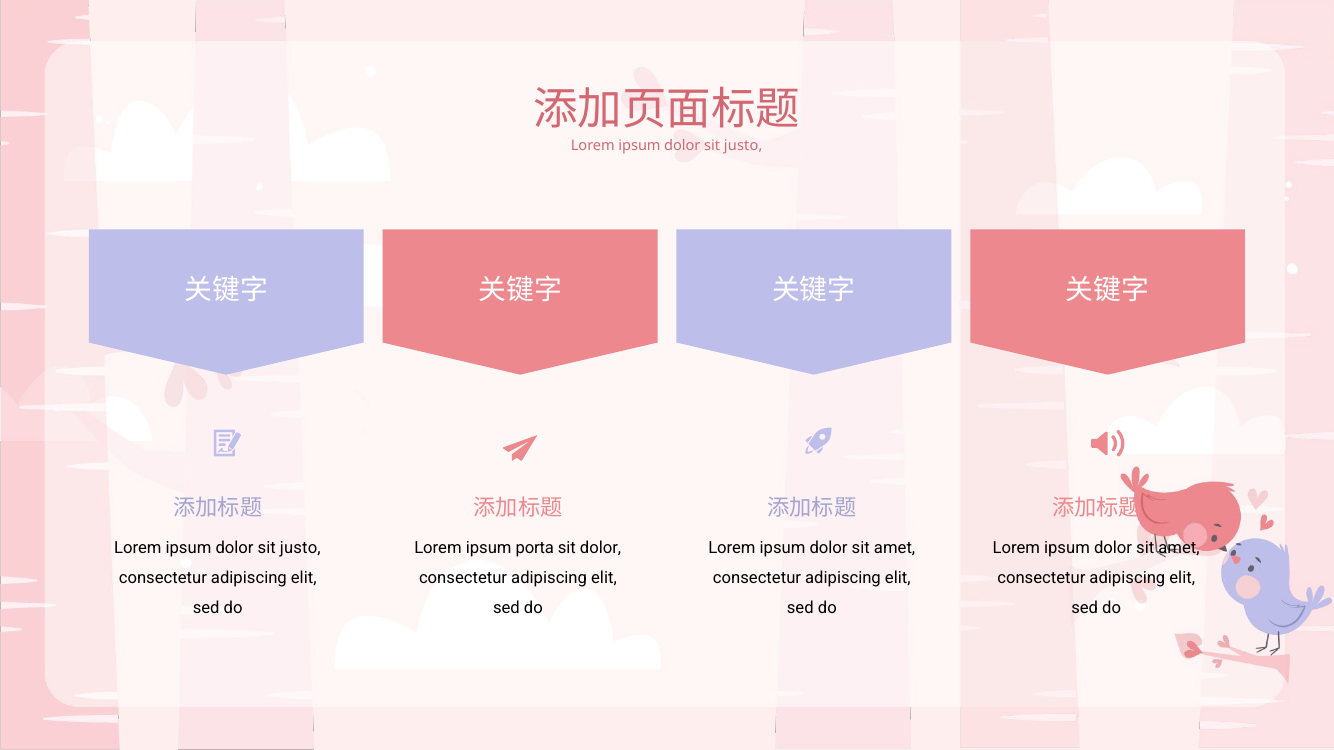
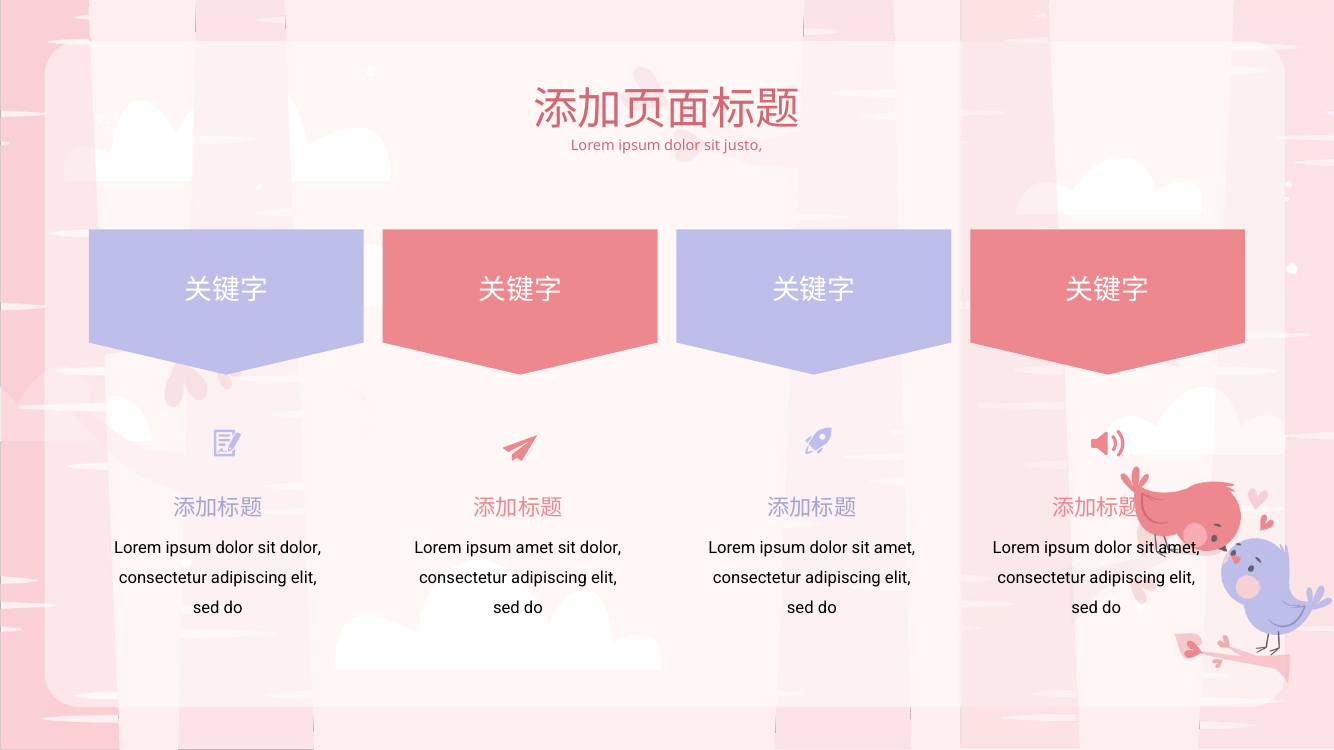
justo at (300, 548): justo -> dolor
ipsum porta: porta -> amet
